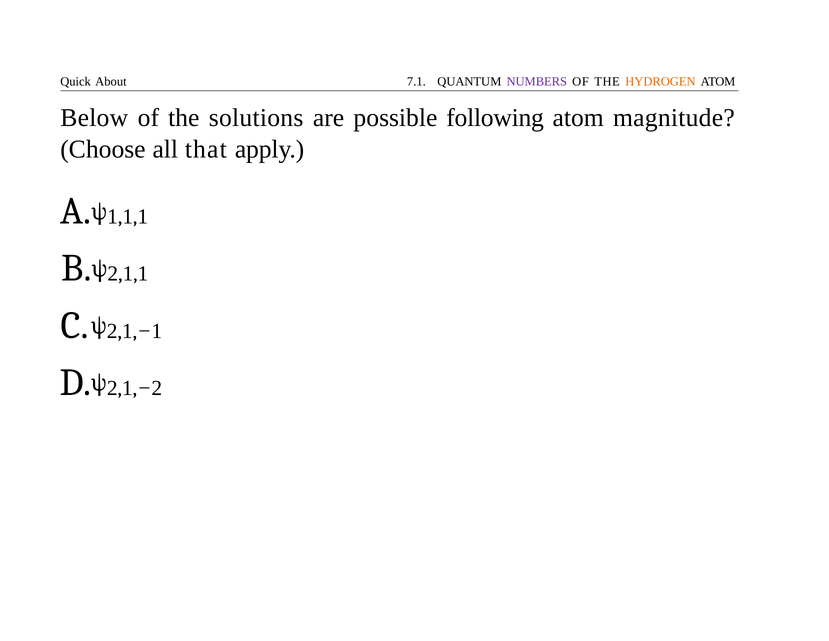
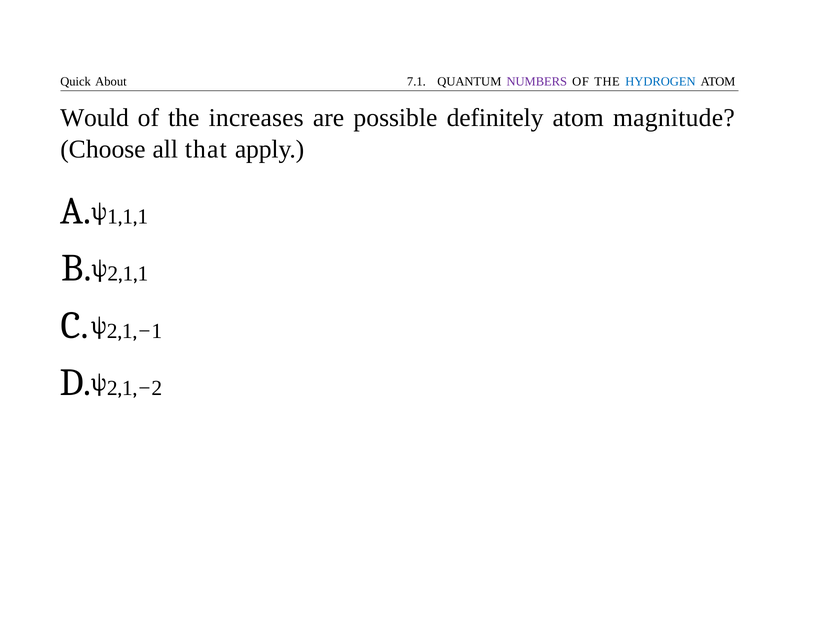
HYDROGEN colour: orange -> blue
Below: Below -> Would
solutions: solutions -> increases
following: following -> definitely
